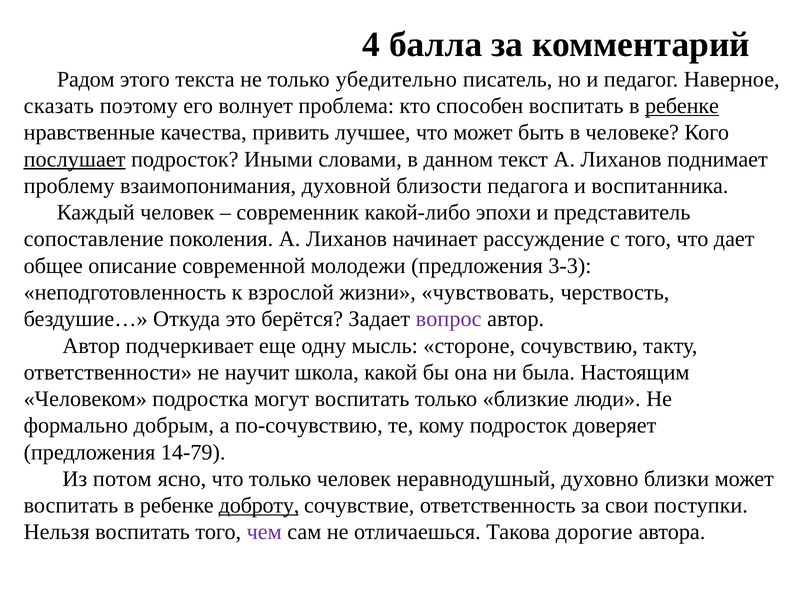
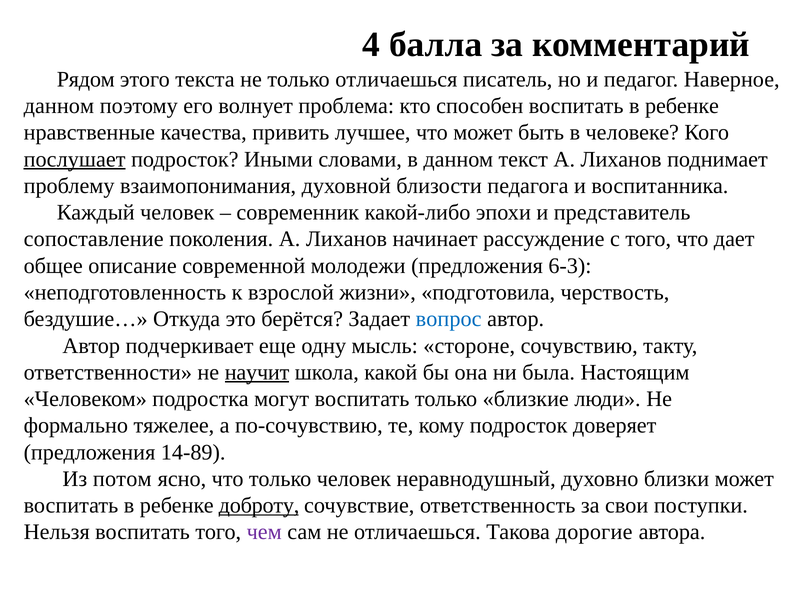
Радом: Радом -> Рядом
только убедительно: убедительно -> отличаешься
сказать at (59, 106): сказать -> данном
ребенке at (682, 106) underline: present -> none
3-3: 3-3 -> 6-3
чувствовать: чувствовать -> подготовила
вопрос colour: purple -> blue
научит underline: none -> present
добрым: добрым -> тяжелее
14-79: 14-79 -> 14-89
